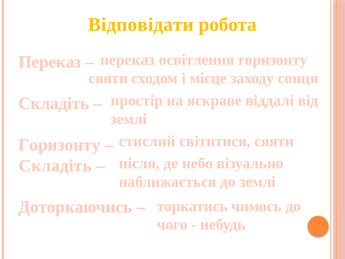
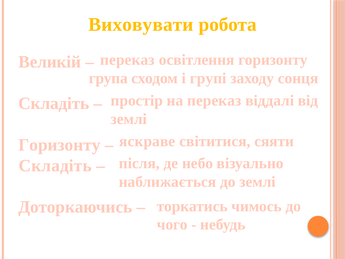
Відповідати: Відповідати -> Виховувати
Переказ at (50, 62): Переказ -> Великій
сяяти at (108, 78): сяяти -> група
місце: місце -> групі
на яскраве: яскраве -> переказ
стислий: стислий -> яскраве
